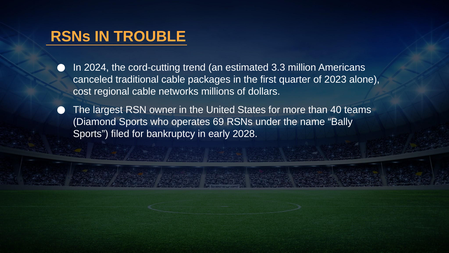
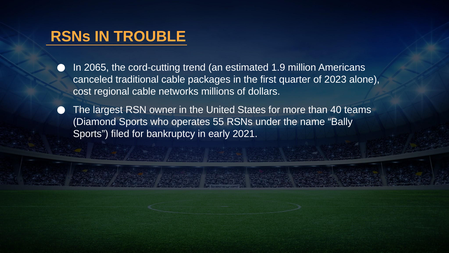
2024: 2024 -> 2065
3.3: 3.3 -> 1.9
69: 69 -> 55
2028: 2028 -> 2021
